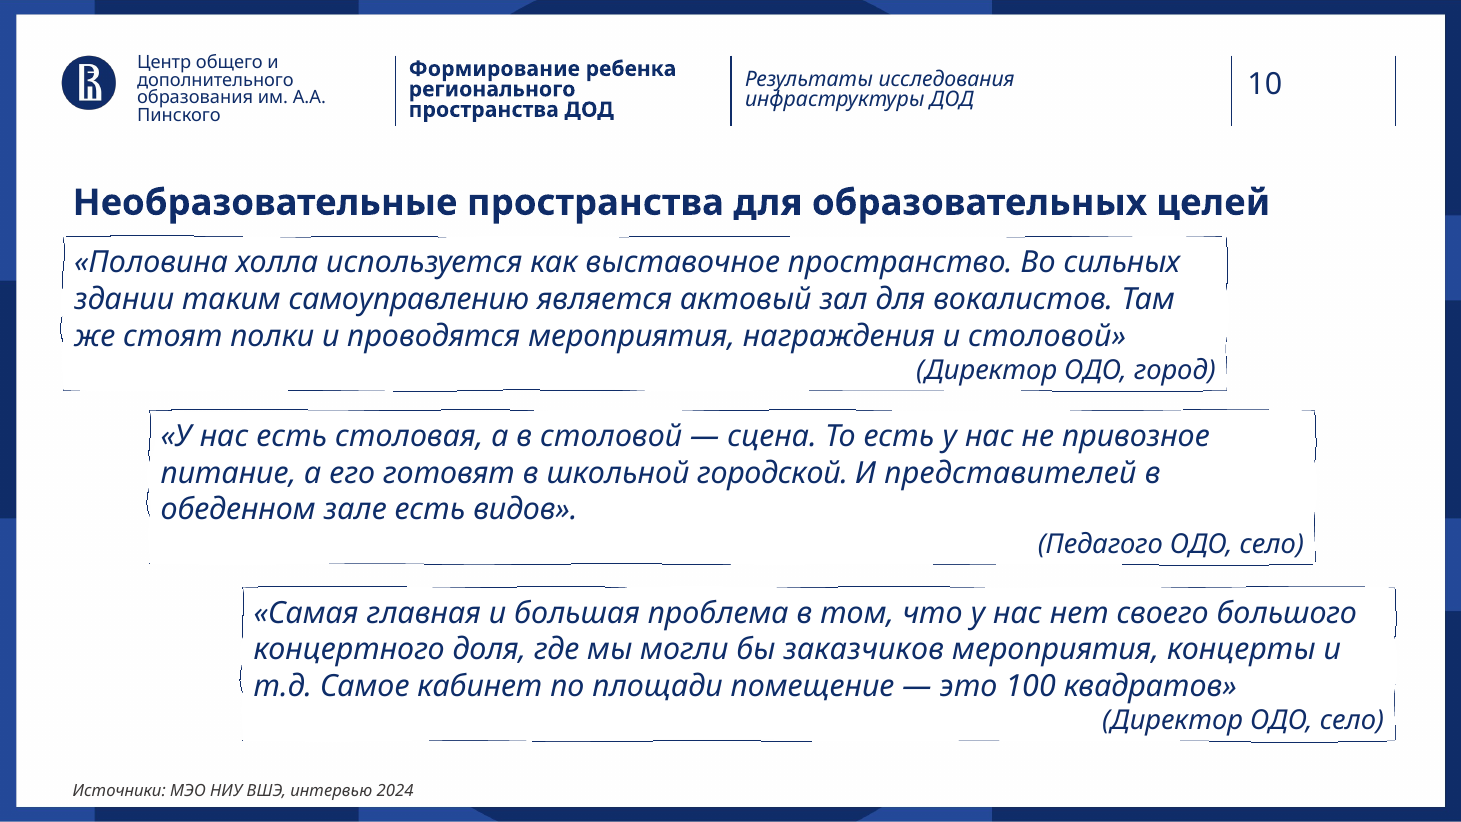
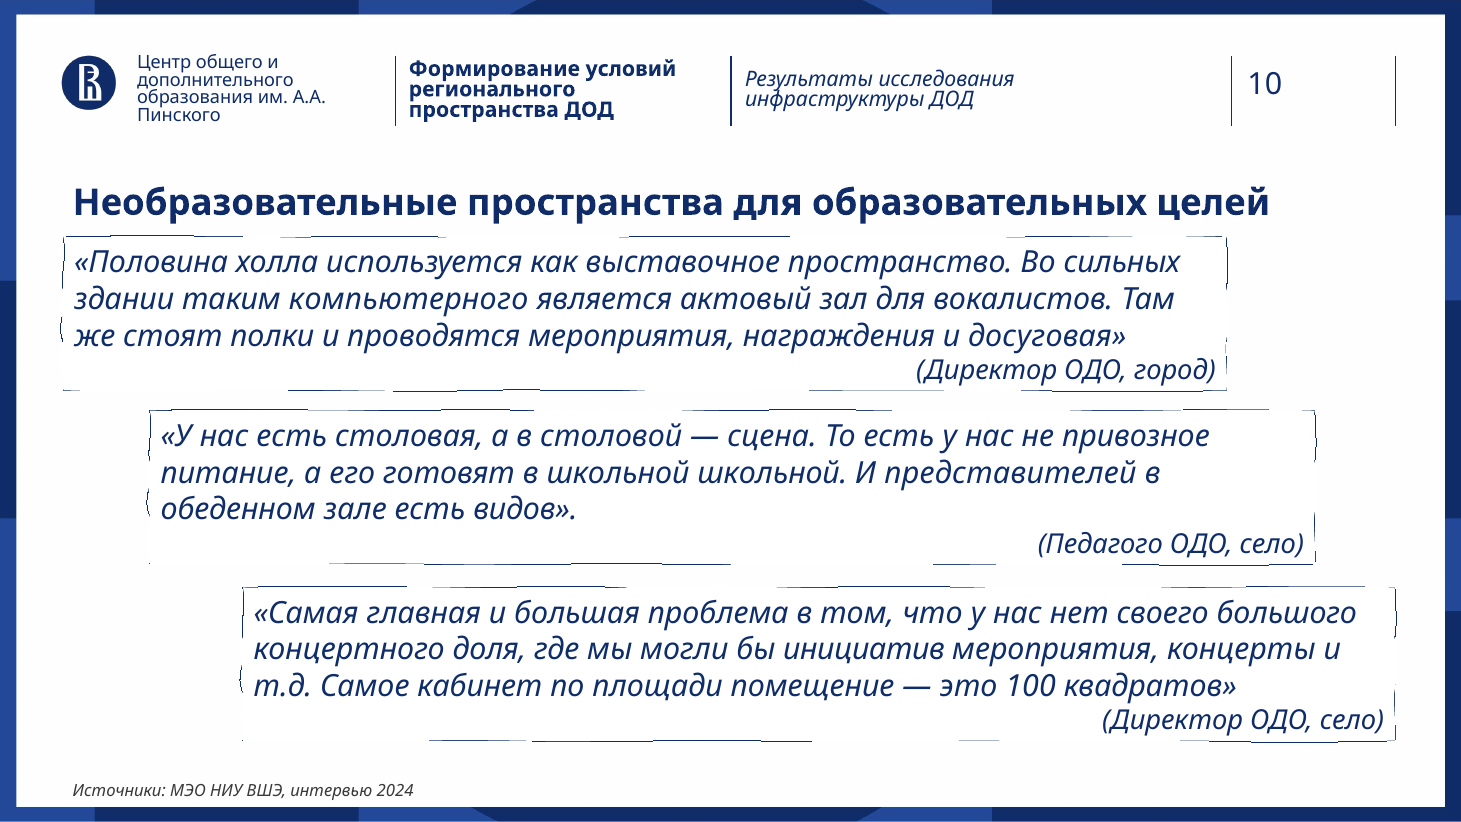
ребенка: ребенка -> условий
самоуправлению: самоуправлению -> компьютерного
и столовой: столовой -> досуговая
школьной городской: городской -> школьной
заказчиков: заказчиков -> инициатив
